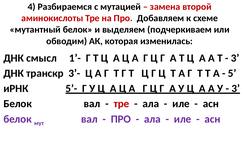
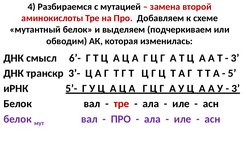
1’-: 1’- -> 6’-
